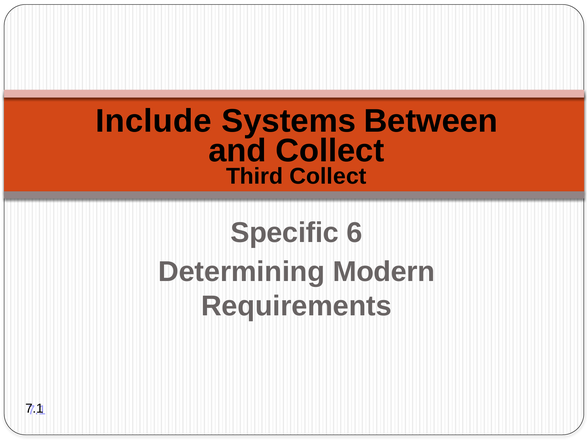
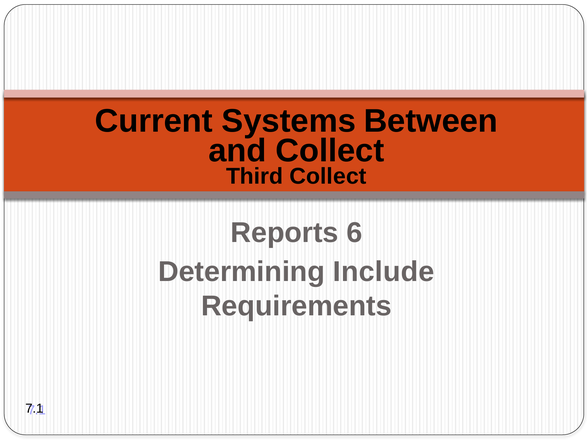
Include: Include -> Current
Specific: Specific -> Reports
Modern: Modern -> Include
